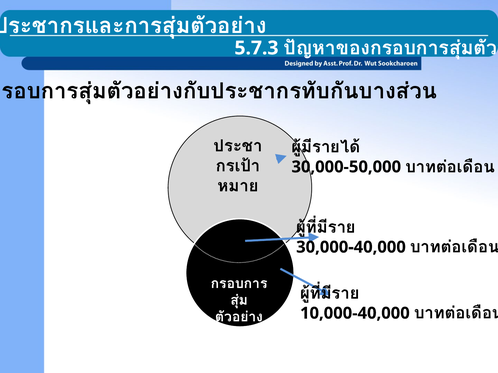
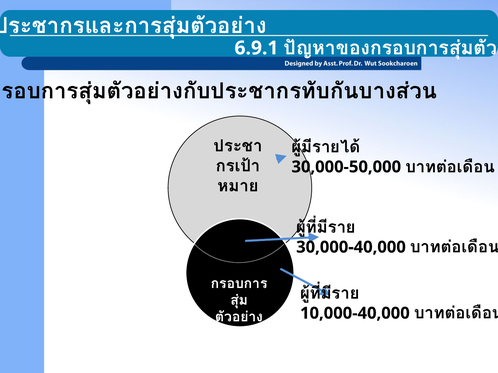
5.7.3: 5.7.3 -> 6.9.1
